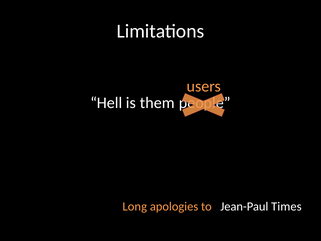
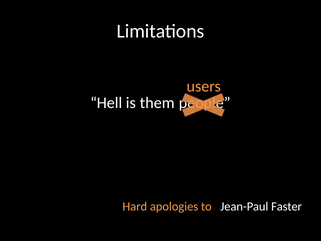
Long: Long -> Hard
Times: Times -> Faster
